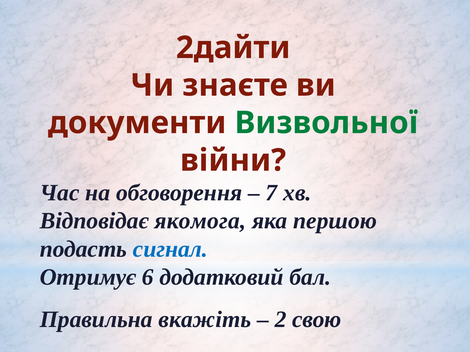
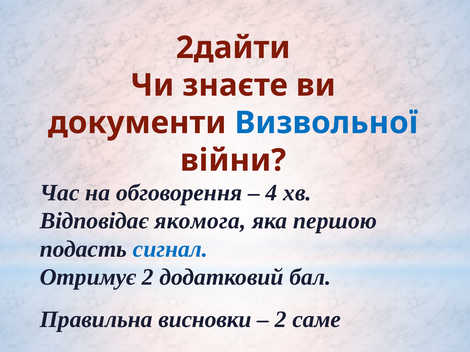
Визвольної colour: green -> blue
7: 7 -> 4
Отримує 6: 6 -> 2
вкажіть: вкажіть -> висновки
свою: свою -> саме
